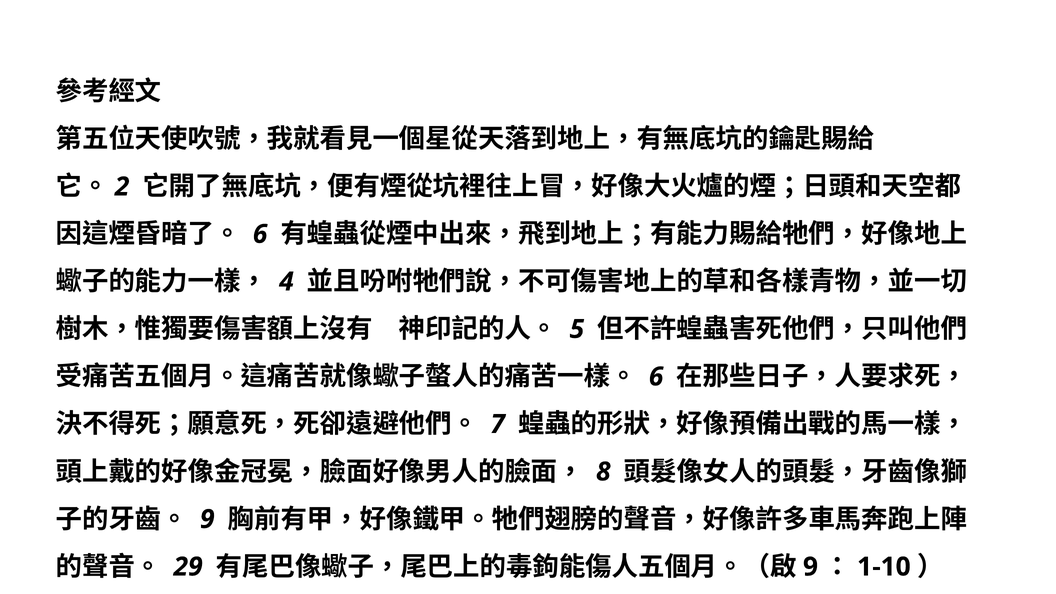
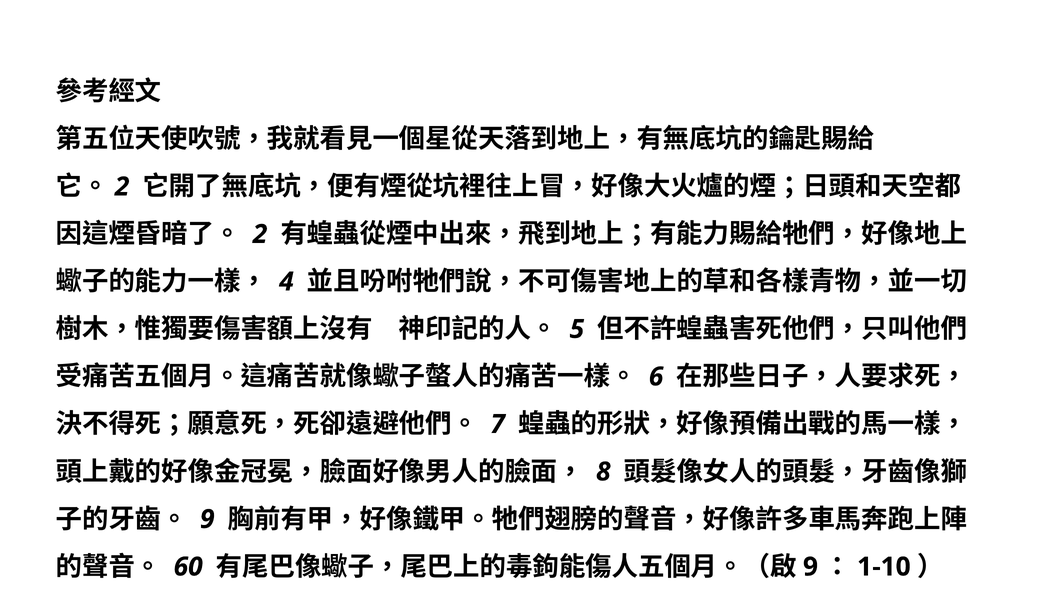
6 at (260, 234): 6 -> 2
29: 29 -> 60
